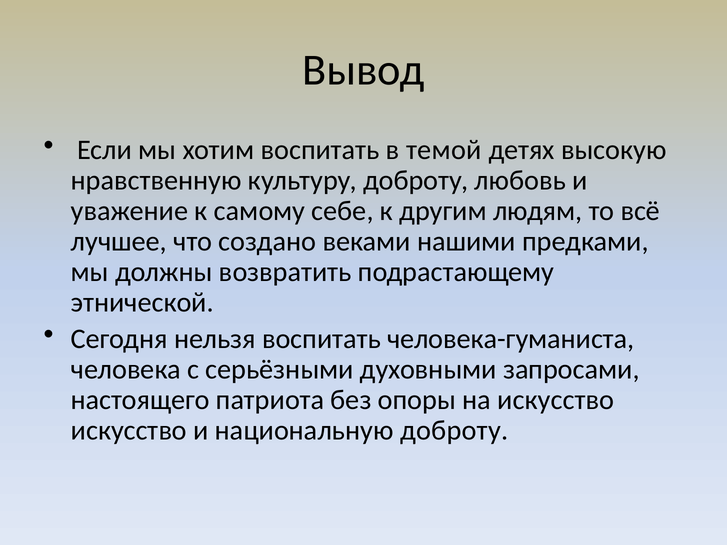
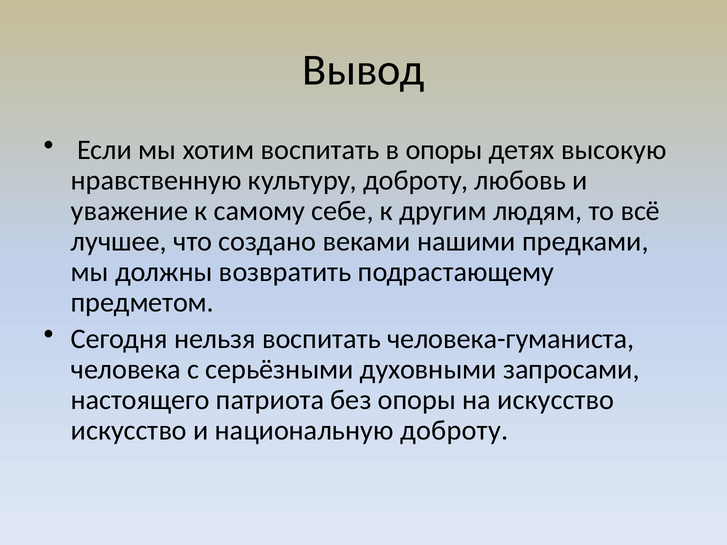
в темой: темой -> опоры
этнической: этнической -> предметом
